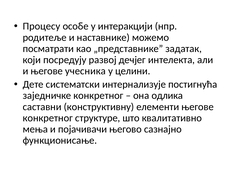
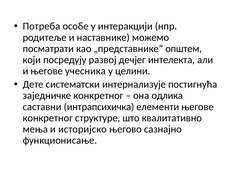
Процесу: Процесу -> Потреба
задатак: задатак -> општем
конструктивну: конструктивну -> интрапсихичка
појачивачи: појачивачи -> историјско
